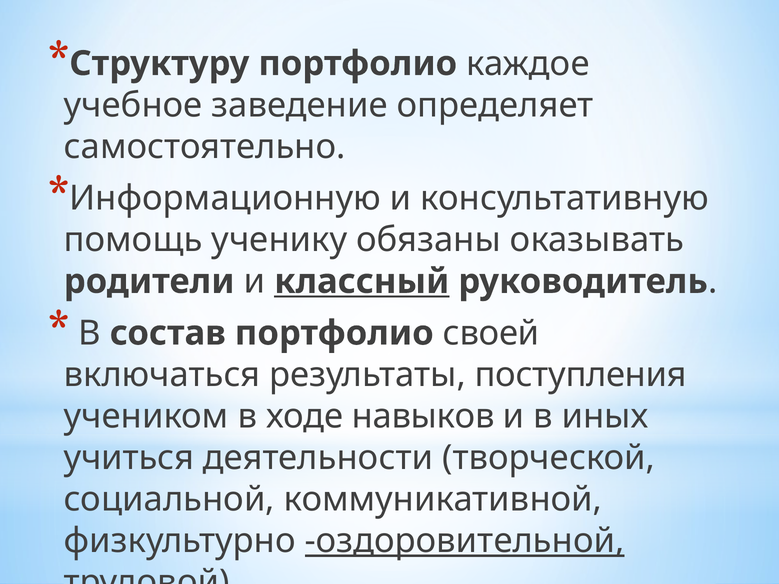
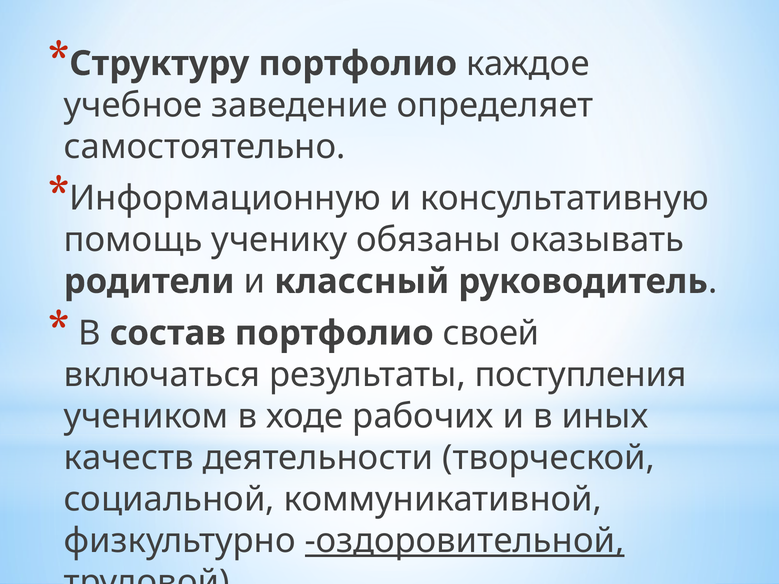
классный underline: present -> none
навыков: навыков -> рабочих
учиться: учиться -> качеств
